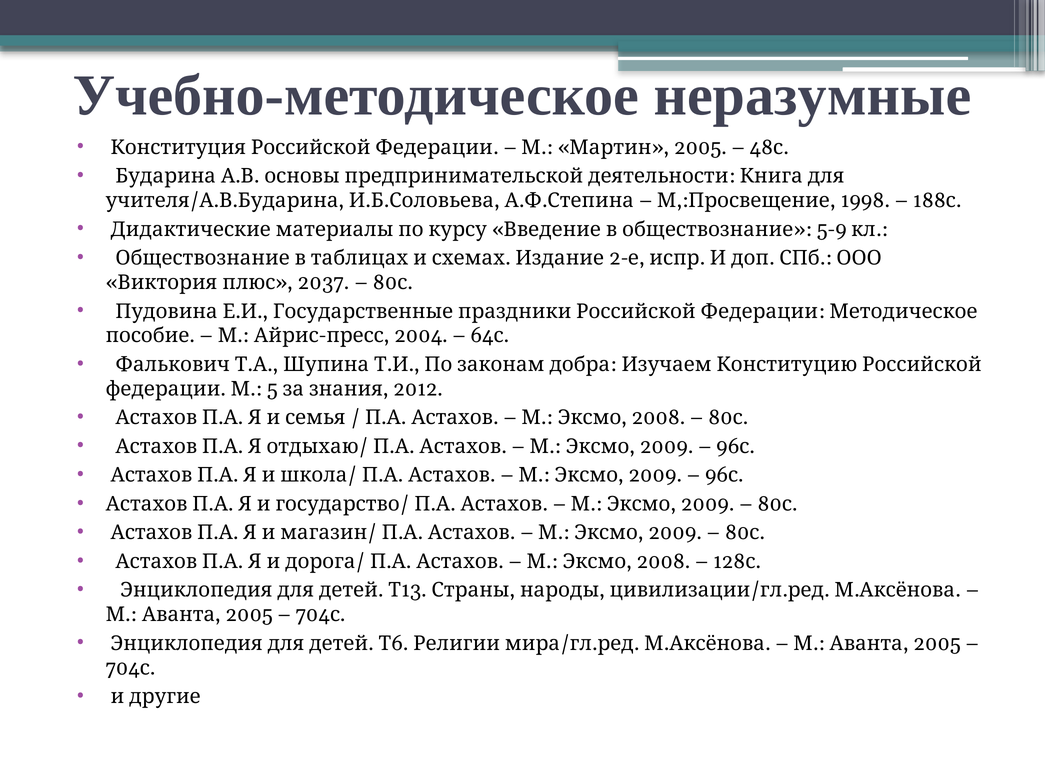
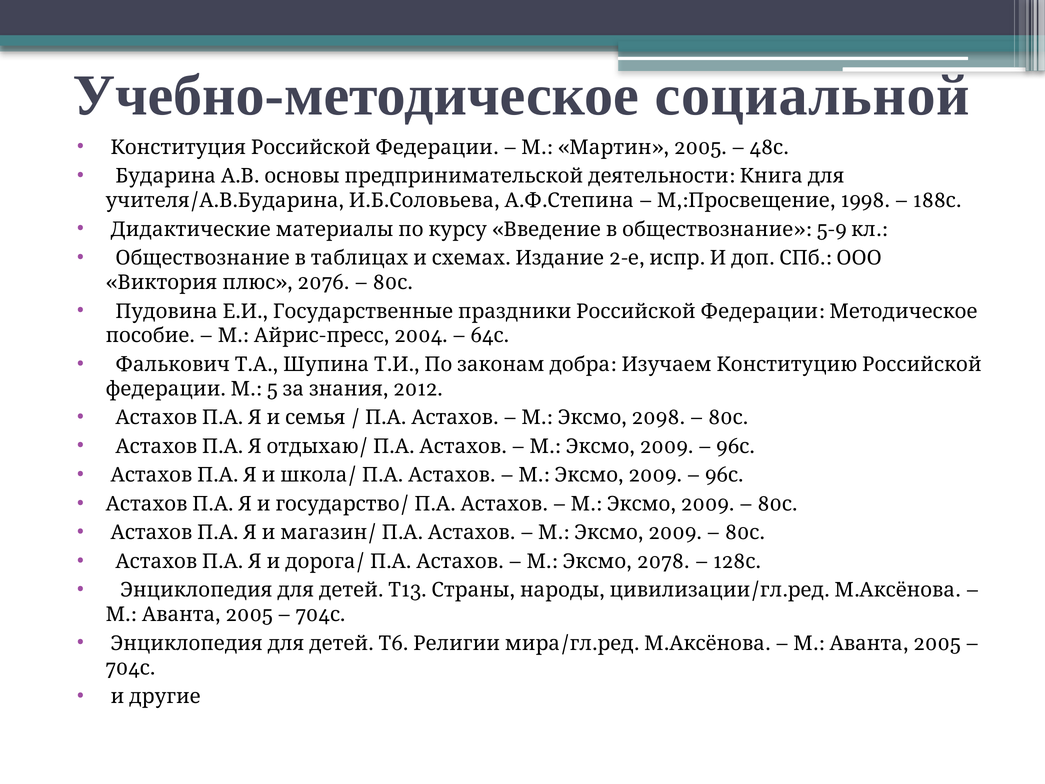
неразумные: неразумные -> социальной
2037: 2037 -> 2076
2008 at (659, 418): 2008 -> 2098
2008 at (664, 561): 2008 -> 2078
